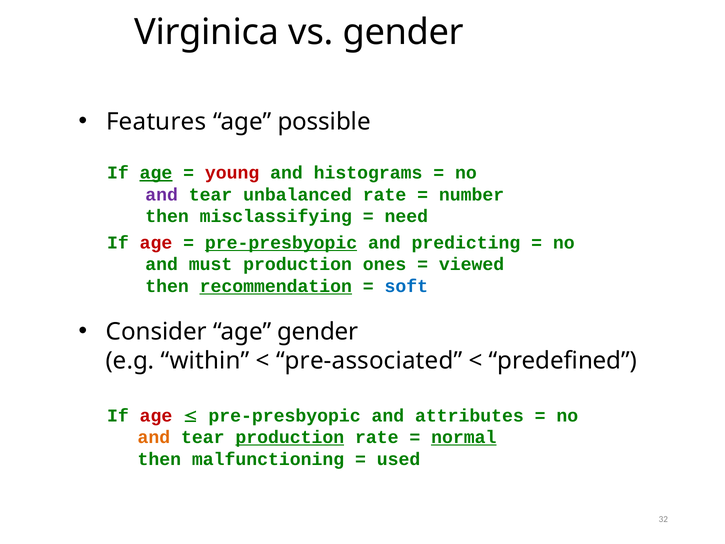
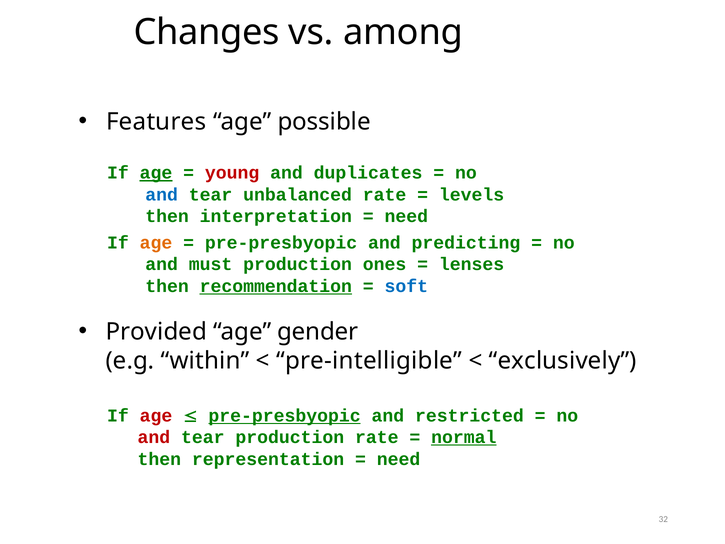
Virginica: Virginica -> Changes
vs gender: gender -> among
histograms: histograms -> duplicates
and at (162, 195) colour: purple -> blue
number: number -> levels
misclassifying: misclassifying -> interpretation
age at (156, 243) colour: red -> orange
pre-presbyopic at (281, 243) underline: present -> none
viewed: viewed -> lenses
Consider: Consider -> Provided
pre-associated: pre-associated -> pre-intelligible
predefined: predefined -> exclusively
pre-presbyopic at (285, 415) underline: none -> present
attributes: attributes -> restricted
and at (154, 437) colour: orange -> red
production at (290, 437) underline: present -> none
malfunctioning: malfunctioning -> representation
used at (399, 459): used -> need
